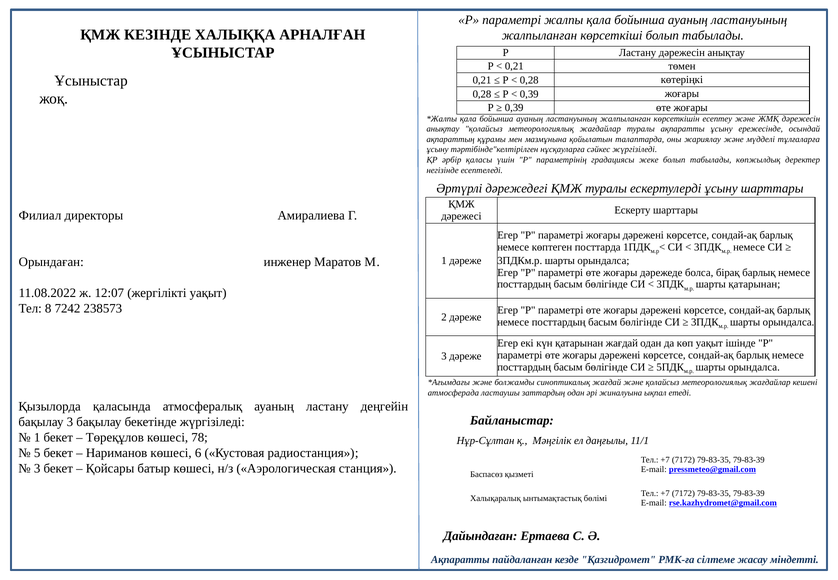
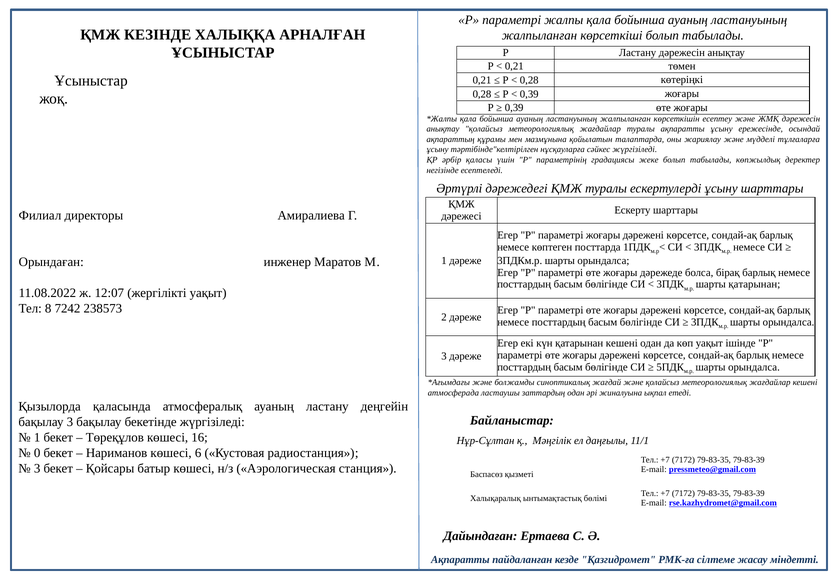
қатарынан жағдай: жағдай -> кешені
78: 78 -> 16
5: 5 -> 0
